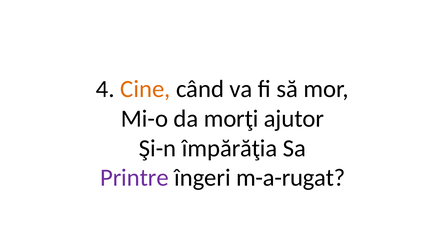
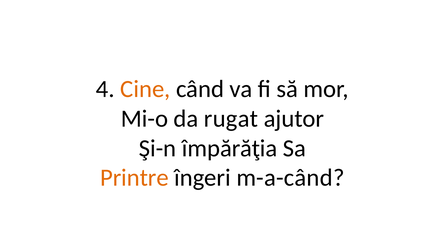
morţi: morţi -> rugat
Printre colour: purple -> orange
m-a-rugat: m-a-rugat -> m-a-când
